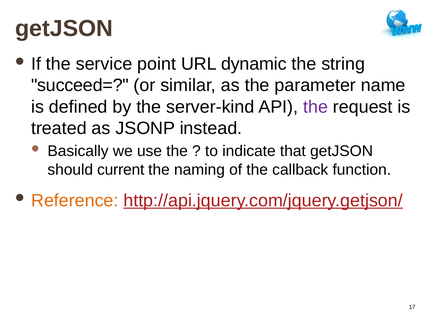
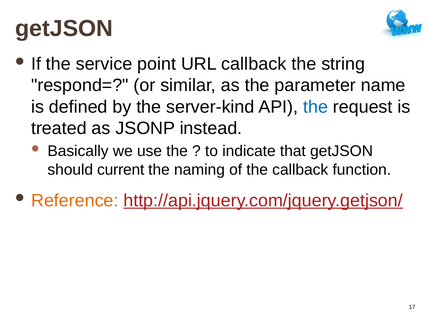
URL dynamic: dynamic -> callback
succeed=: succeed= -> respond=
the at (316, 107) colour: purple -> blue
